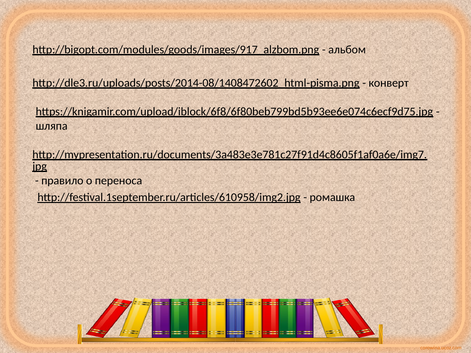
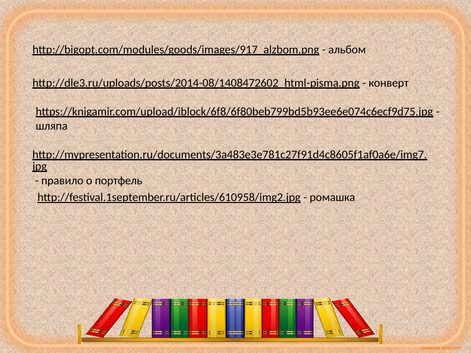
переноса: переноса -> портфель
